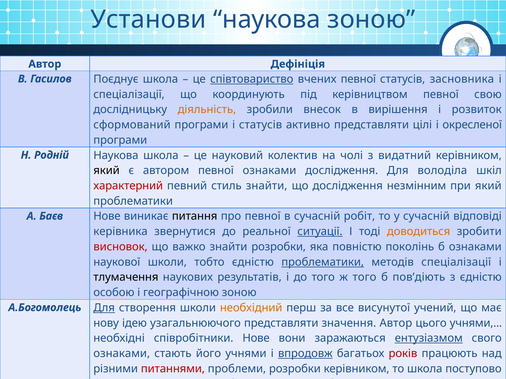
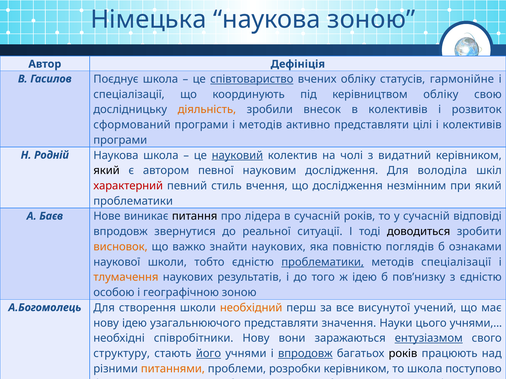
Установи: Установи -> Німецька
вчених певної: певної -> обліку
статусів засновника: засновника -> гармонійне
керівництвом певної: певної -> обліку
в вирішення: вирішення -> колективів
і статусів: статусів -> методів
і окресленої: окресленої -> колективів
науковий underline: none -> present
певної ознаками: ознаками -> науковим
стиль знайти: знайти -> вчення
про певної: певної -> лідера
сучасній робіт: робіт -> років
керівника at (121, 232): керівника -> впродовж
ситуації underline: present -> none
доводиться colour: orange -> black
висновок colour: red -> orange
знайти розробки: розробки -> наукових
поколінь: поколінь -> поглядів
тлумачення colour: black -> orange
ж того: того -> ідею
пов’діють: пов’діють -> пов’низку
Для at (104, 308) underline: present -> none
значення Автор: Автор -> Науки
співробітники Нове: Нове -> Нову
ознаками at (122, 354): ознаками -> структуру
його underline: none -> present
років at (403, 354) colour: red -> black
питаннями colour: red -> orange
